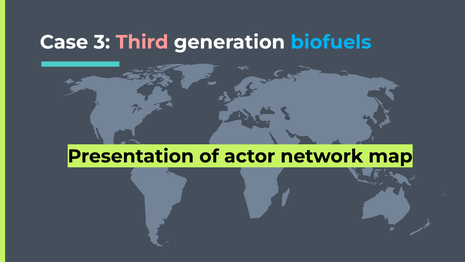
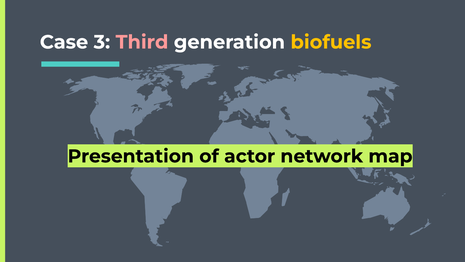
biofuels colour: light blue -> yellow
